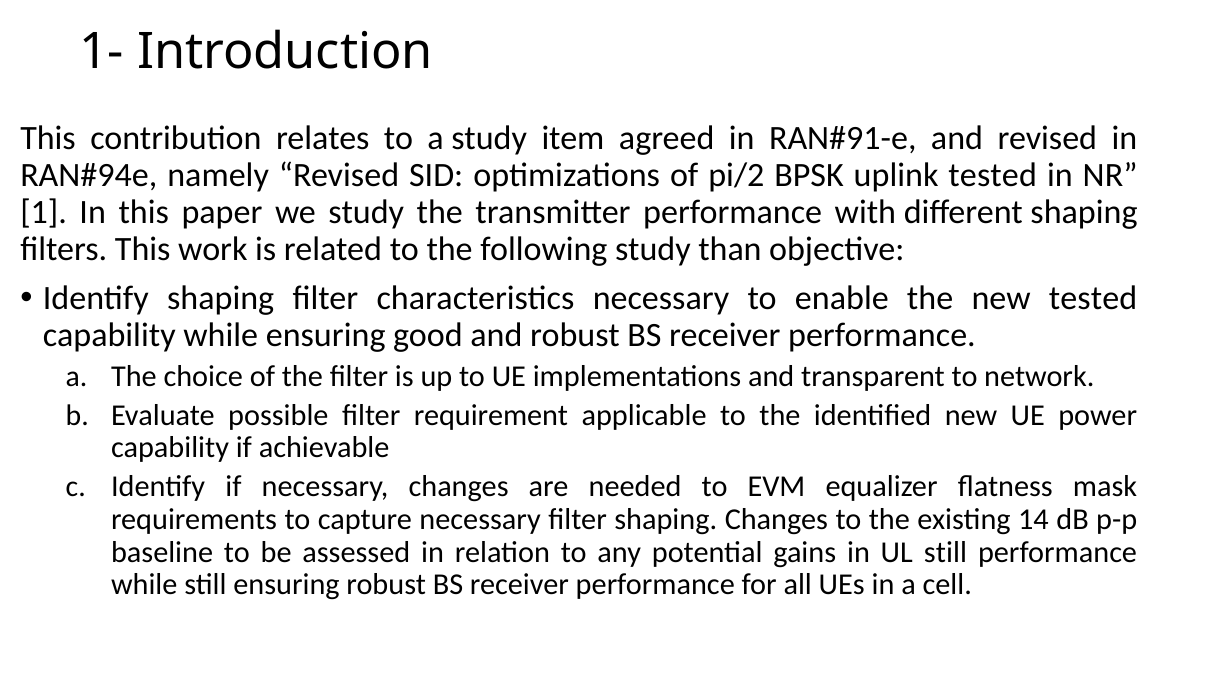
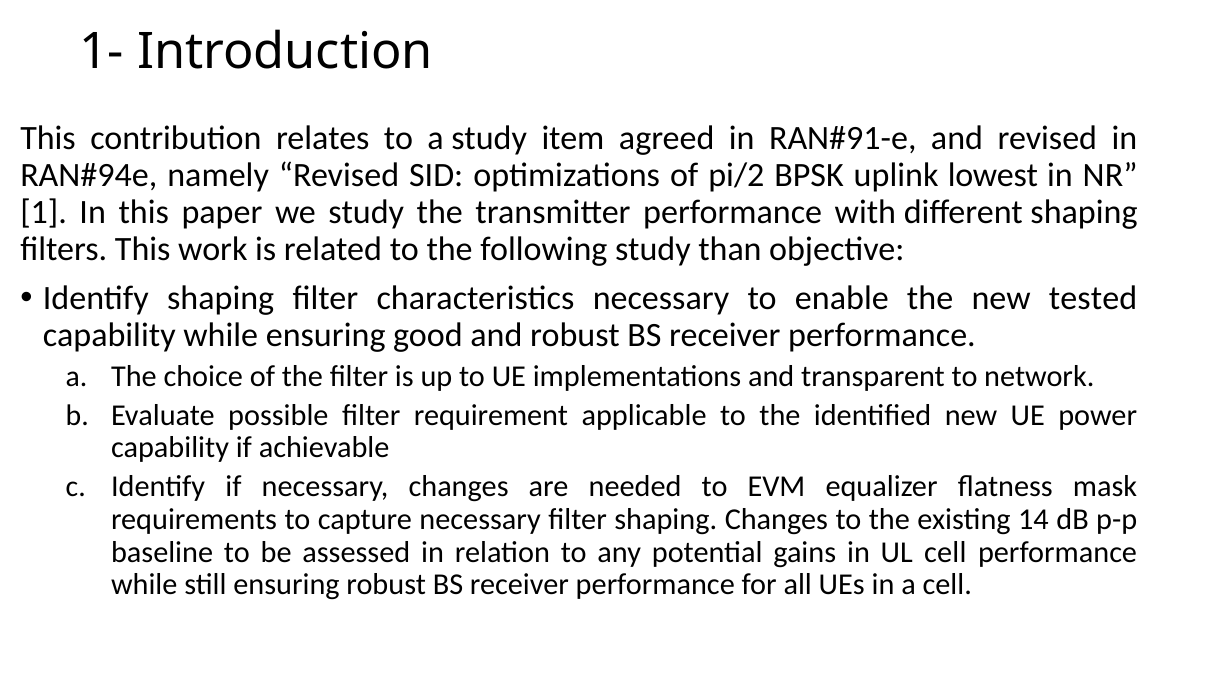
uplink tested: tested -> lowest
UL still: still -> cell
